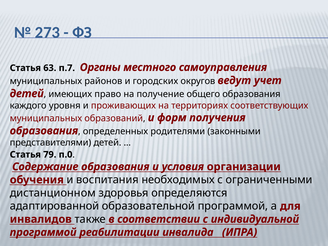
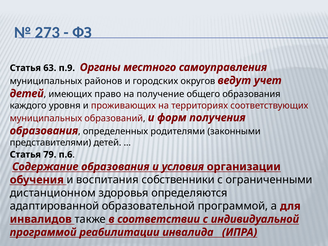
п.7: п.7 -> п.9
п.0: п.0 -> п.6
необходимых: необходимых -> собственники
